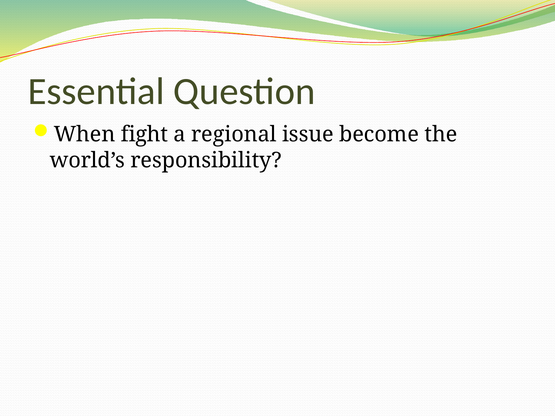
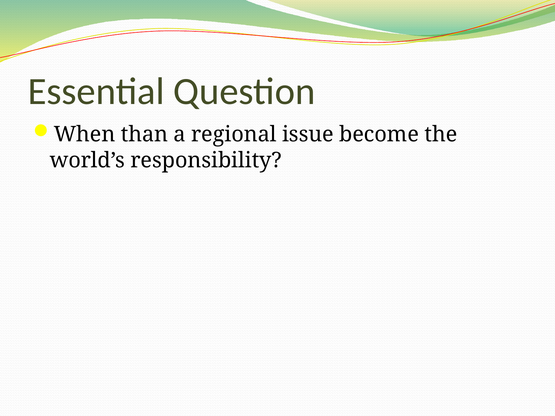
fight: fight -> than
